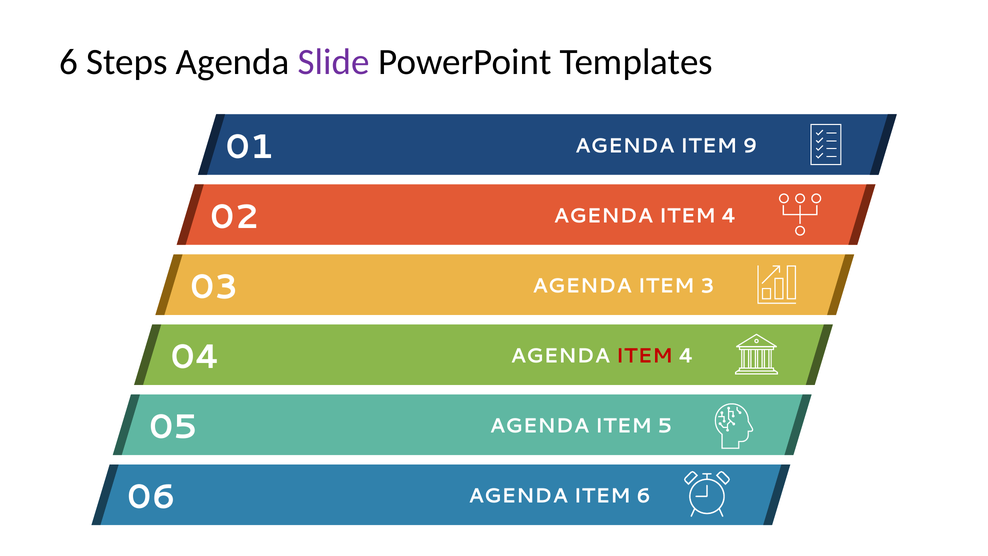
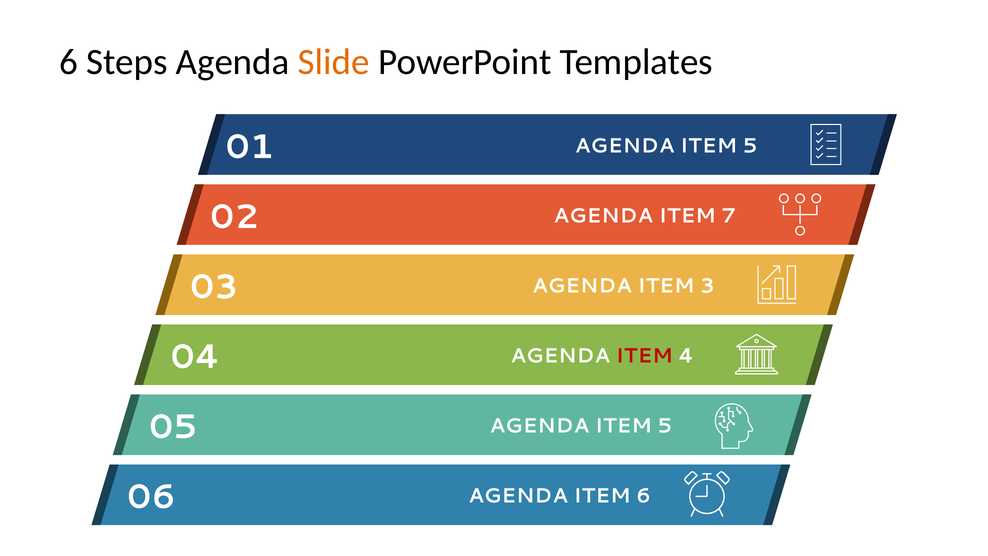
Slide colour: purple -> orange
9 at (750, 146): 9 -> 5
4 at (729, 216): 4 -> 7
